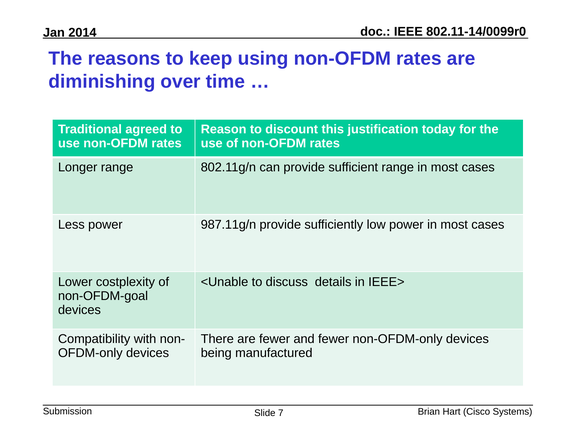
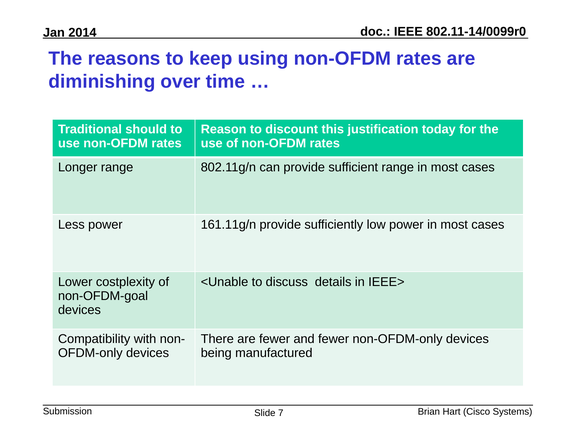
agreed: agreed -> should
987.11g/n: 987.11g/n -> 161.11g/n
